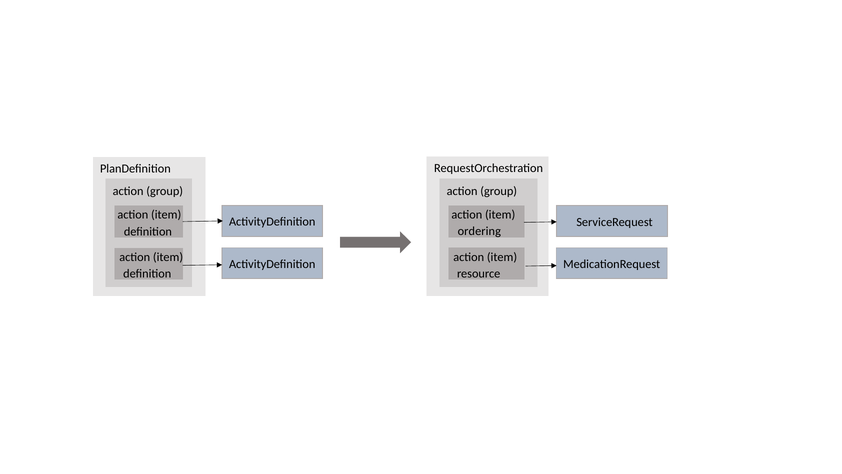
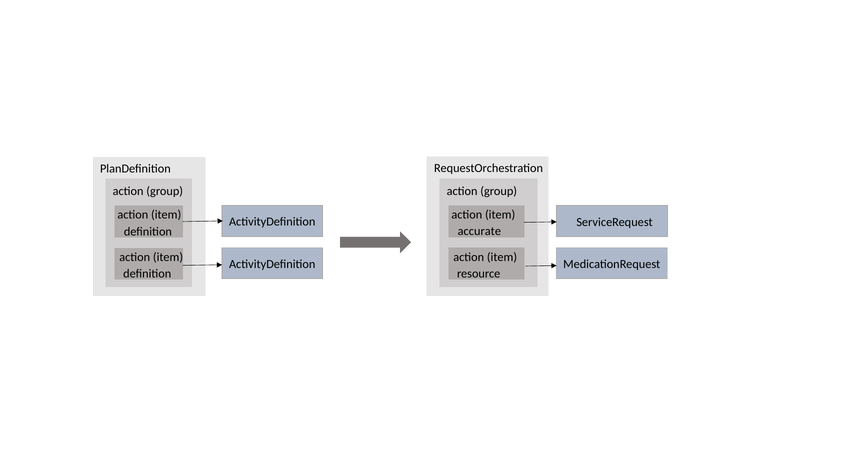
ordering: ordering -> accurate
